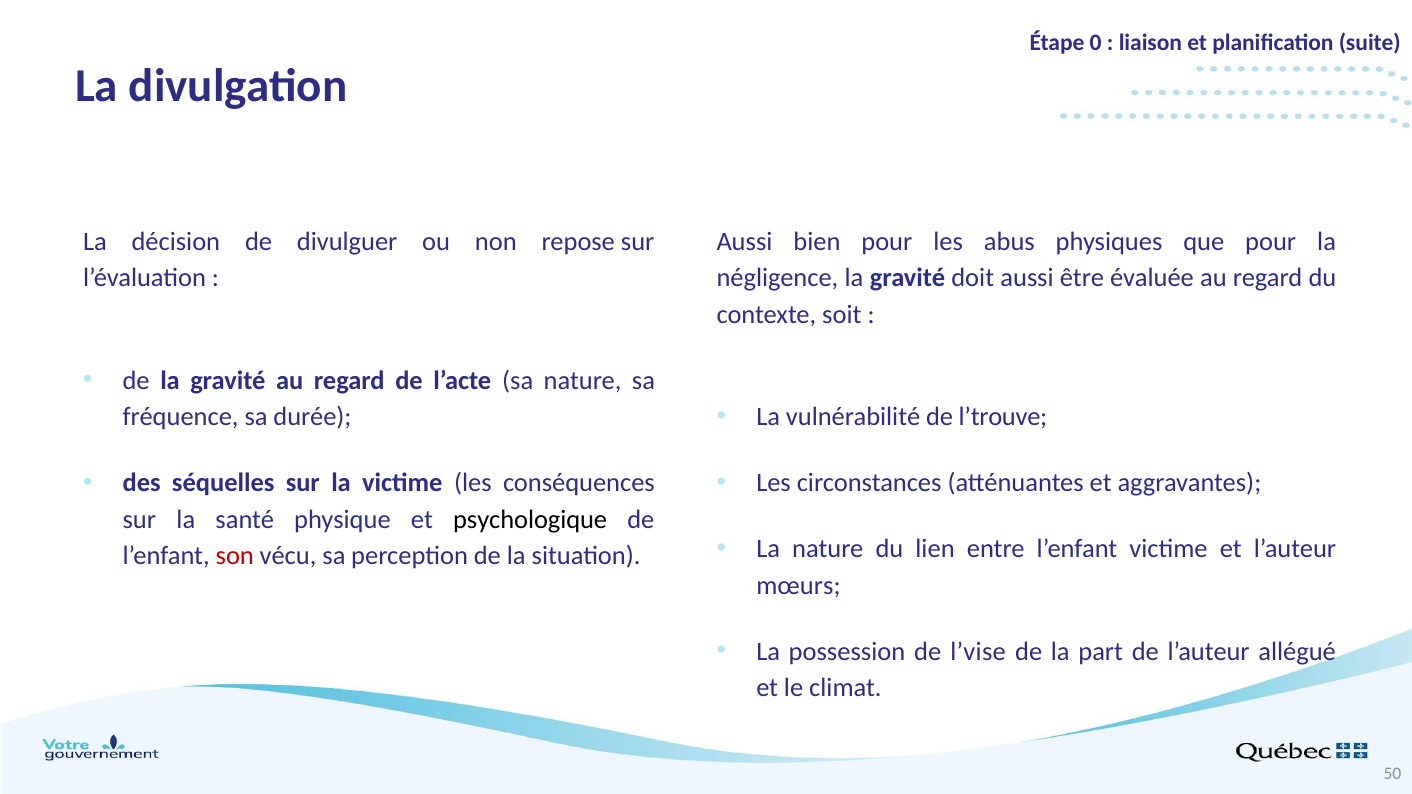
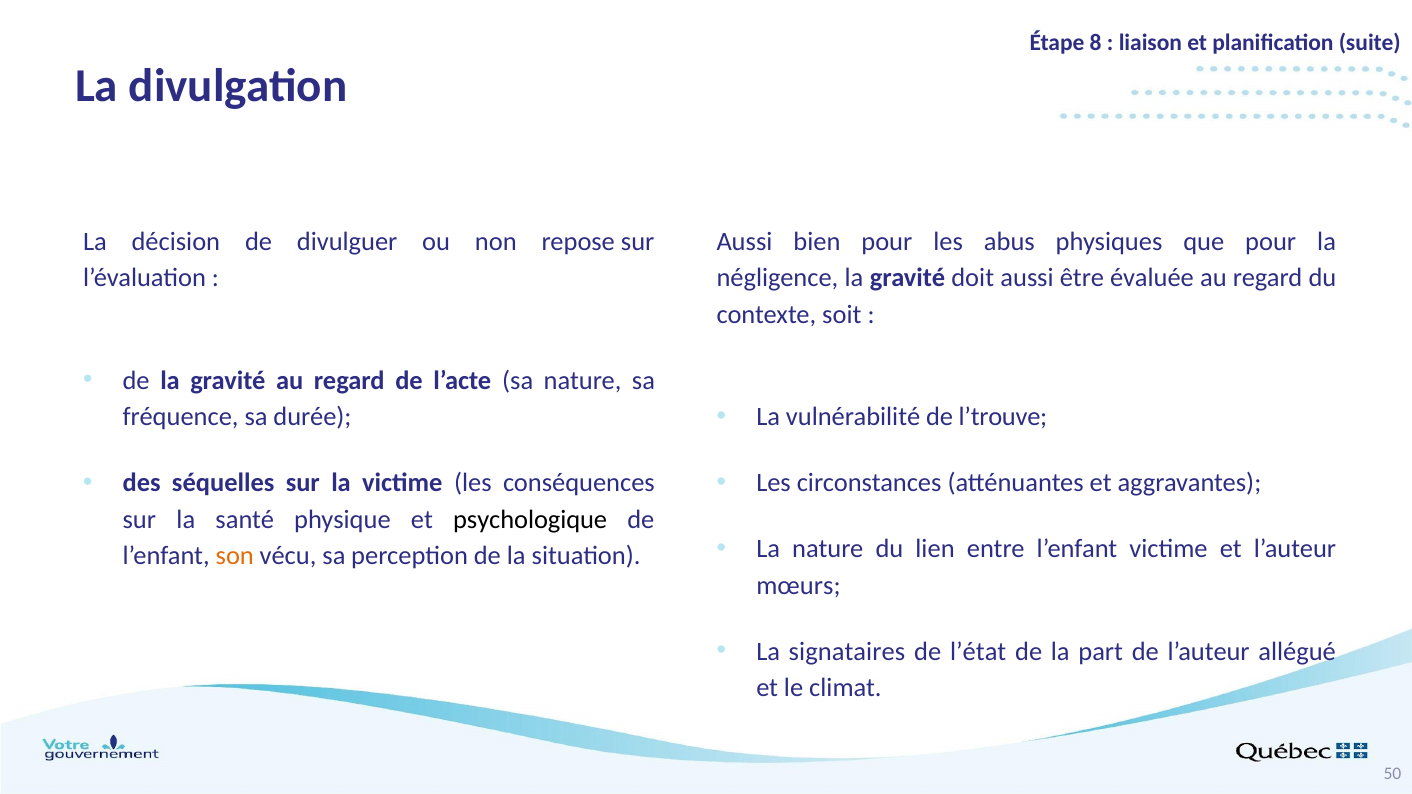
0: 0 -> 8
son colour: red -> orange
possession: possession -> signataires
l’vise: l’vise -> l’état
